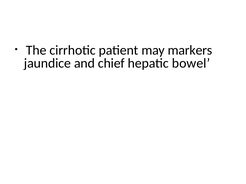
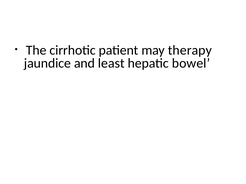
markers: markers -> therapy
chief: chief -> least
